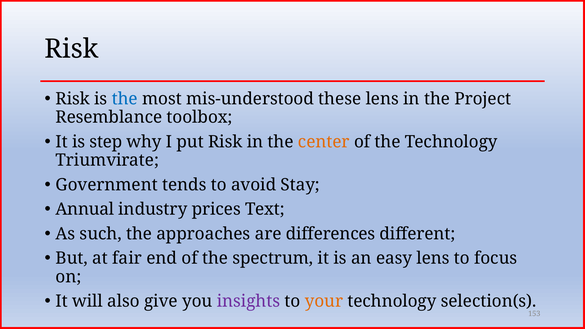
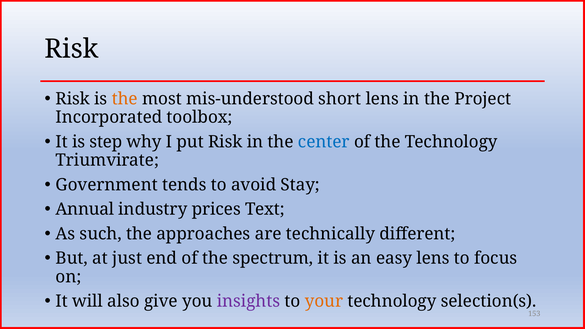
the at (125, 99) colour: blue -> orange
these: these -> short
Resemblance: Resemblance -> Incorporated
center colour: orange -> blue
differences: differences -> technically
fair: fair -> just
